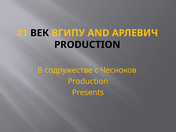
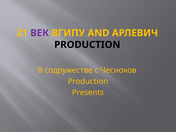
ВЕК colour: black -> purple
